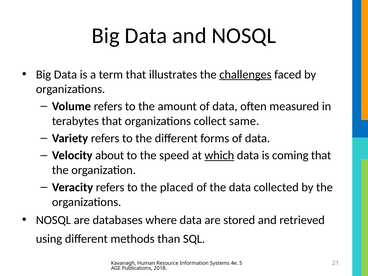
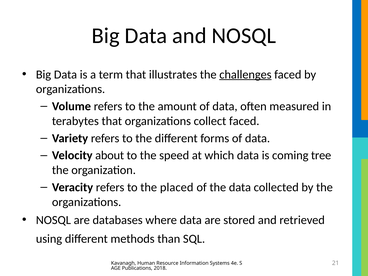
collect same: same -> faced
which underline: present -> none
coming that: that -> tree
